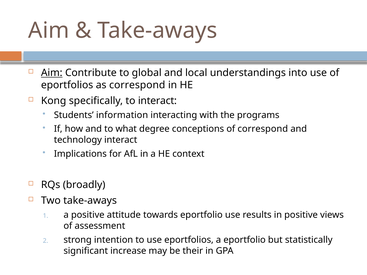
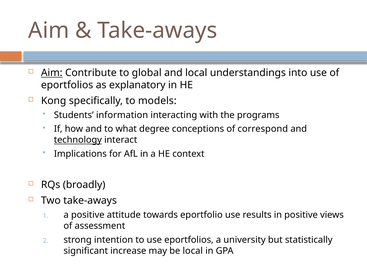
as correspond: correspond -> explanatory
to interact: interact -> models
technology underline: none -> present
a eportfolio: eportfolio -> university
be their: their -> local
